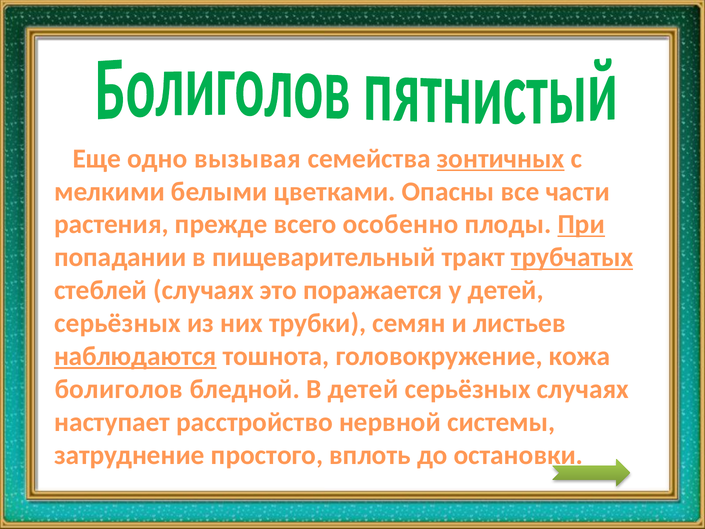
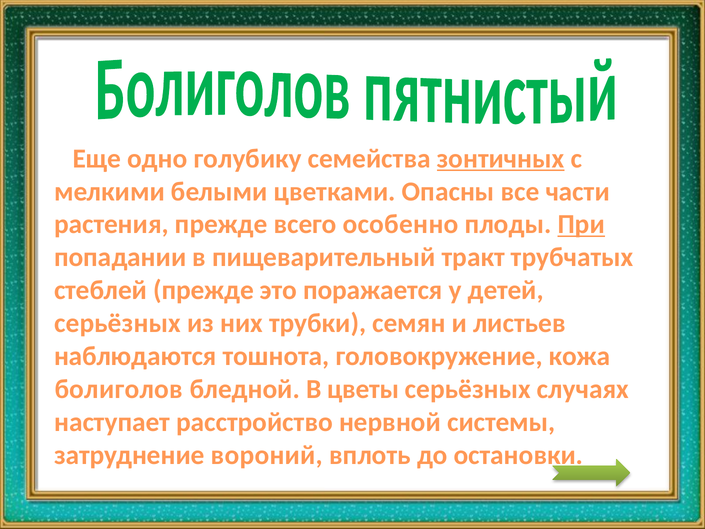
вызывая: вызывая -> голубику
трубчатых underline: present -> none
стеблей случаях: случаях -> прежде
наблюдаются underline: present -> none
В детей: детей -> цветы
простого: простого -> вороний
